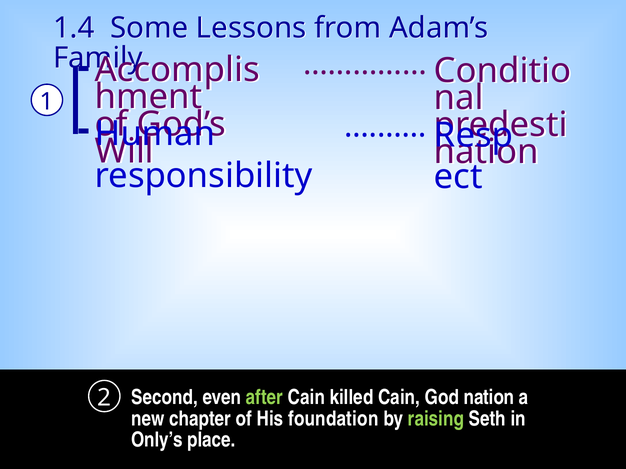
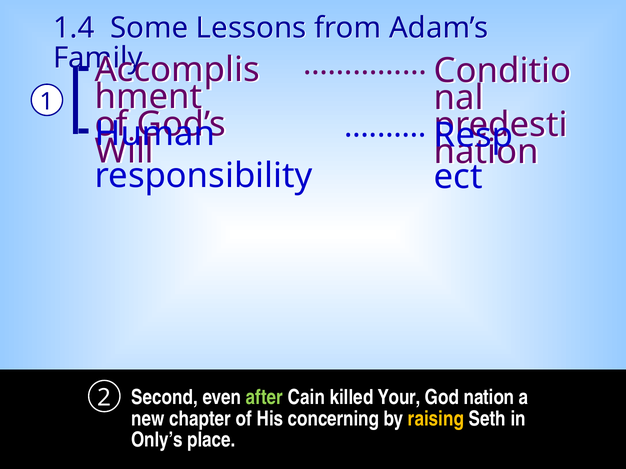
killed Cain: Cain -> Your
foundation: foundation -> concerning
raising colour: light green -> yellow
